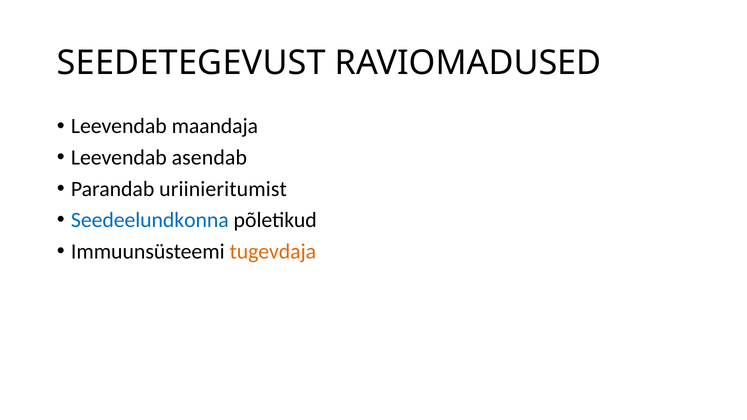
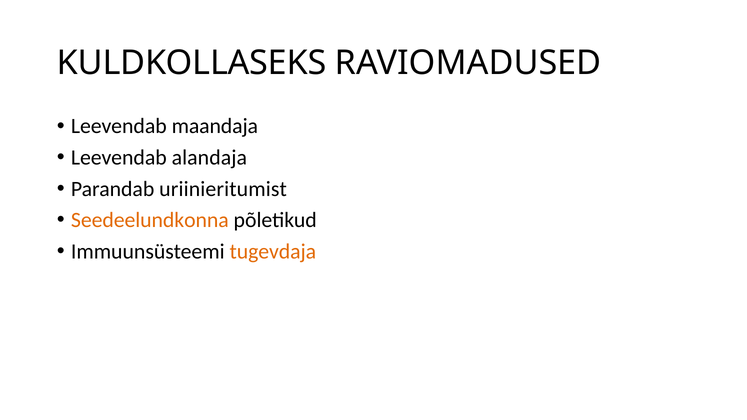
SEEDETEGEVUST: SEEDETEGEVUST -> KULDKOLLASEKS
asendab: asendab -> alandaja
Seedeelundkonna colour: blue -> orange
